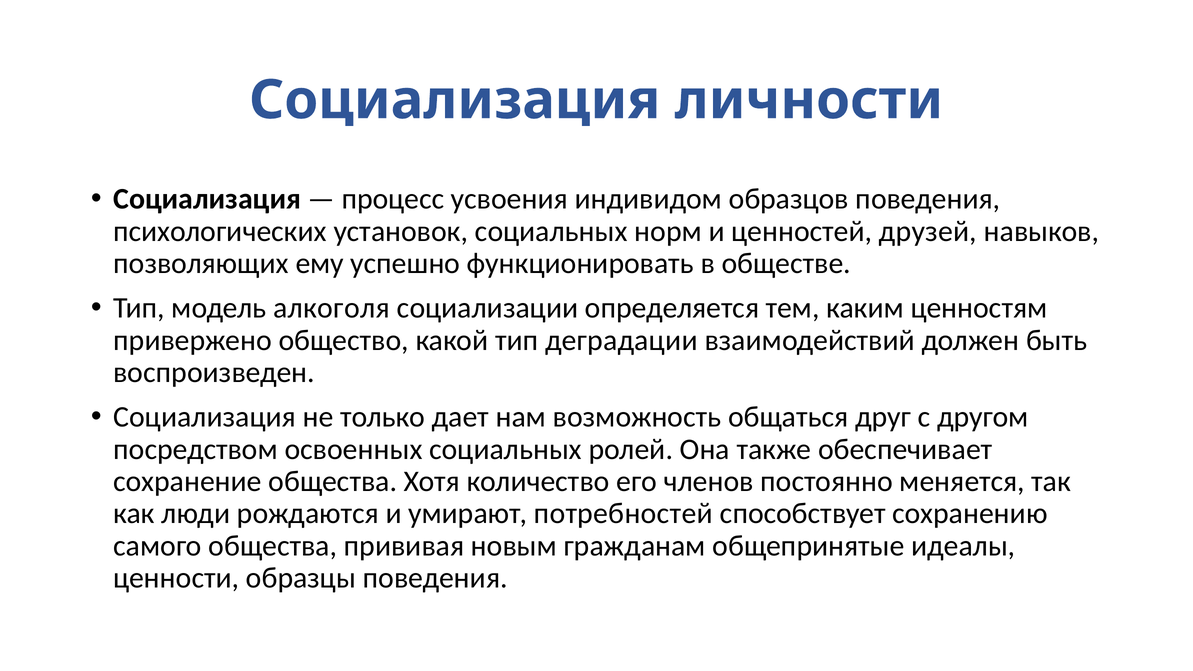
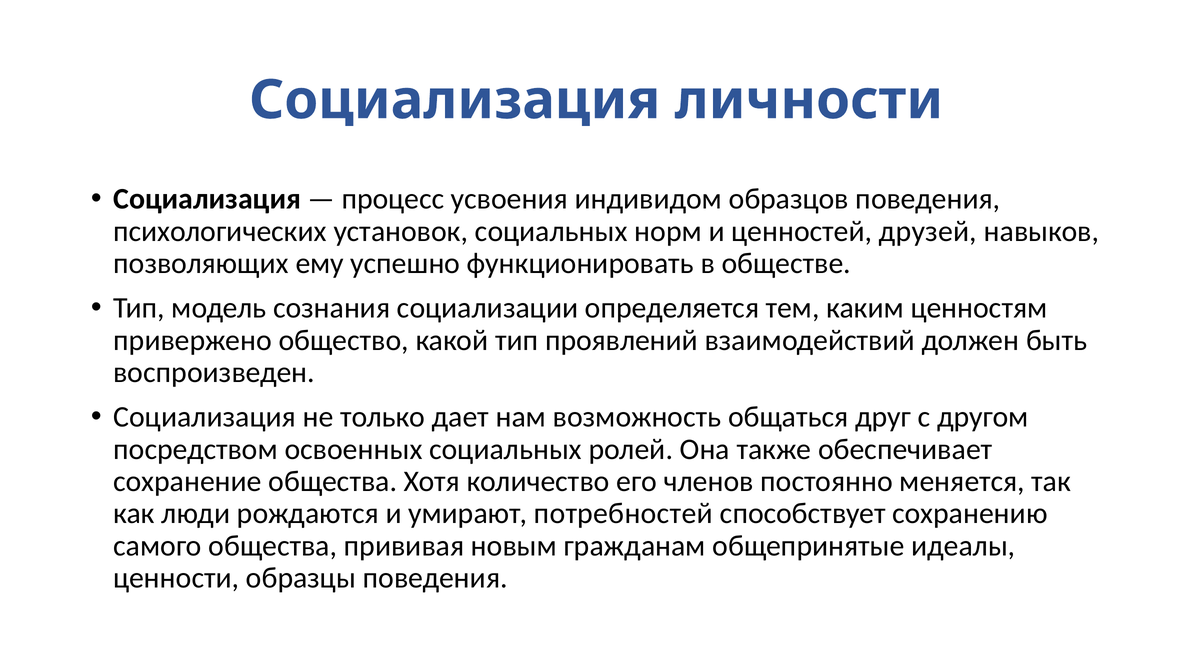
алкоголя: алкоголя -> сознания
деградации: деградации -> проявлений
